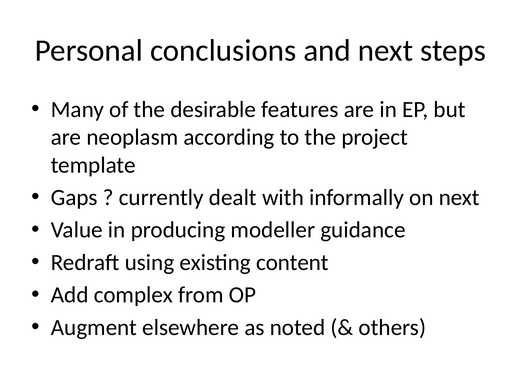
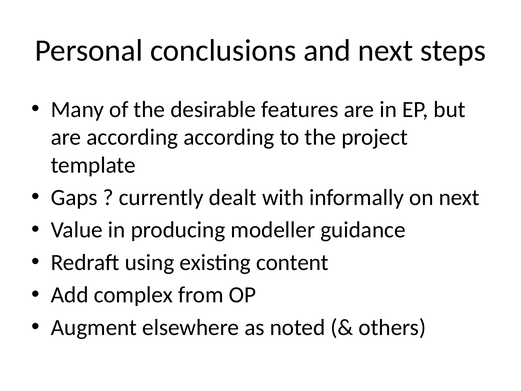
are neoplasm: neoplasm -> according
